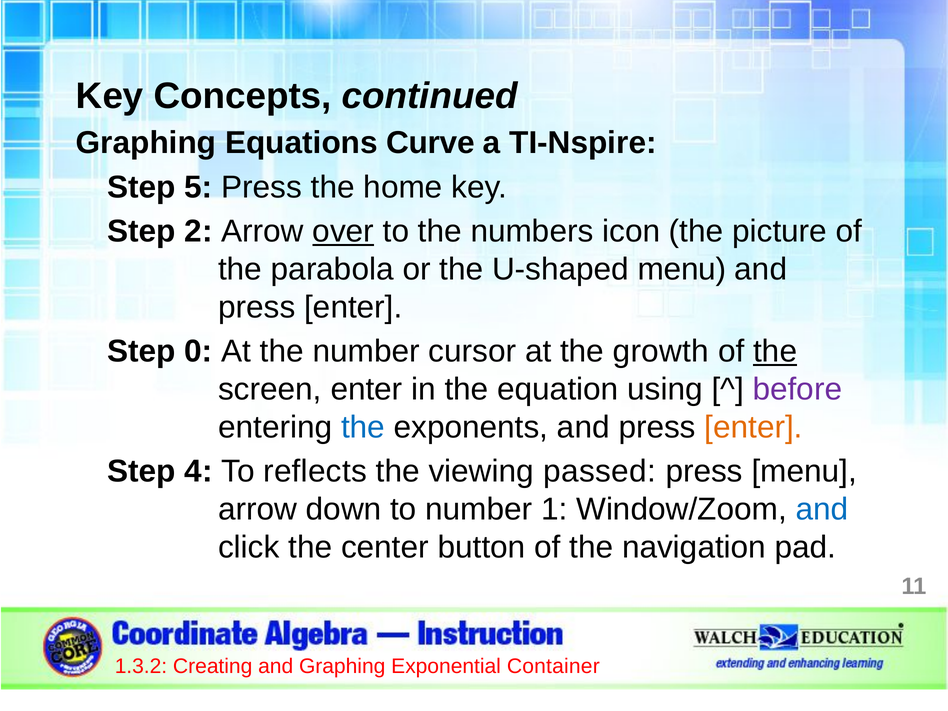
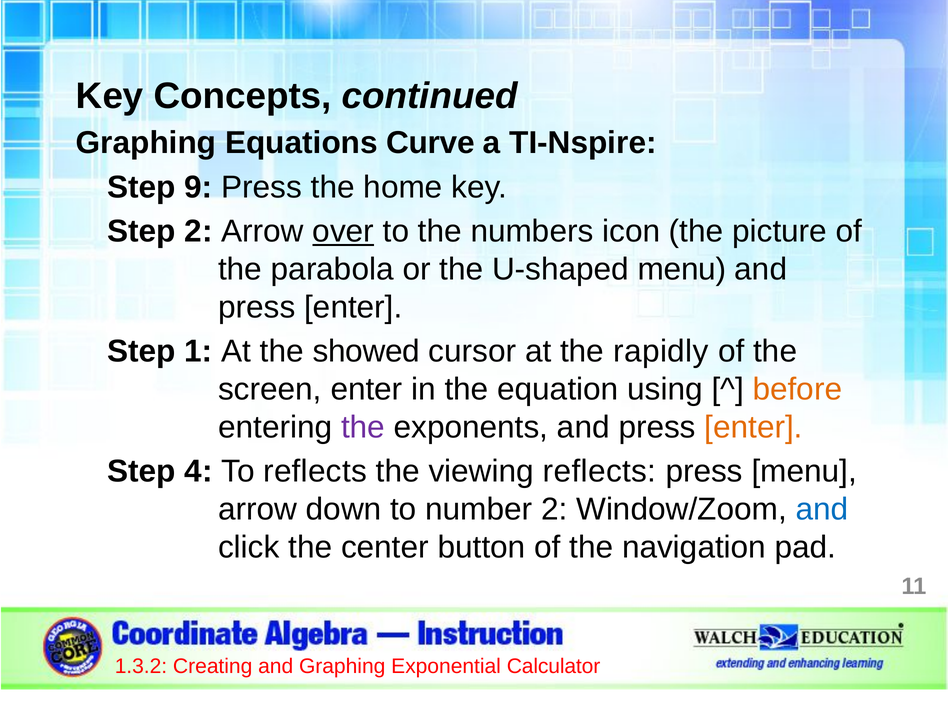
5: 5 -> 9
0: 0 -> 1
the number: number -> showed
growth: growth -> rapidly
the at (775, 351) underline: present -> none
before colour: purple -> orange
the at (363, 427) colour: blue -> purple
viewing passed: passed -> reflects
number 1: 1 -> 2
Container: Container -> Calculator
